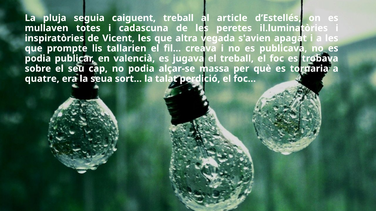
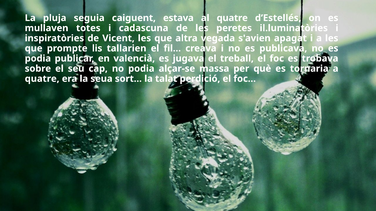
caiguent treball: treball -> estava
al article: article -> quatre
